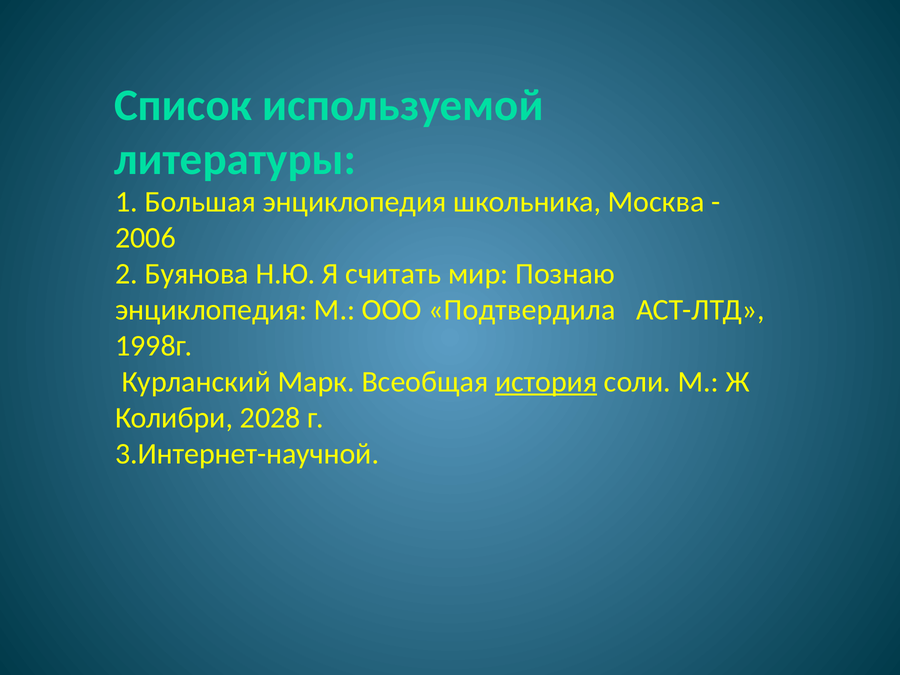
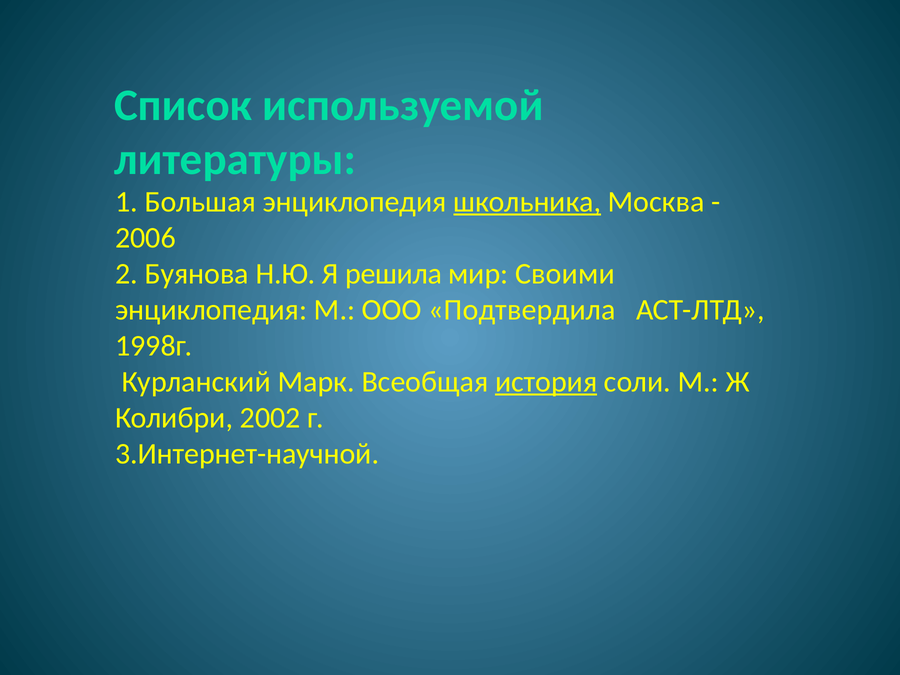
школьника underline: none -> present
считать: считать -> решила
Познаю: Познаю -> Своими
2028: 2028 -> 2002
